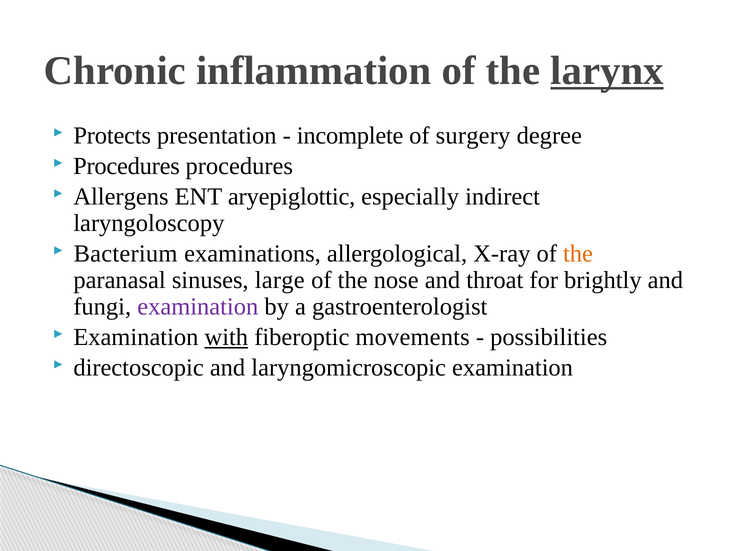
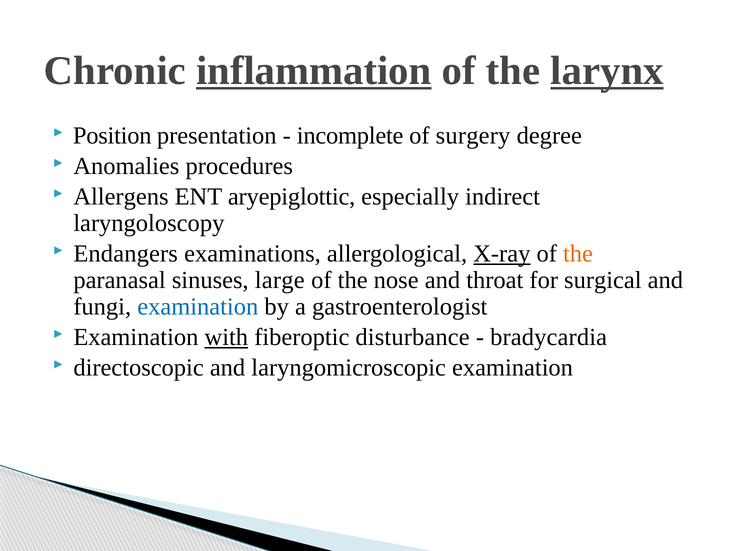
inflammation underline: none -> present
Protects: Protects -> Position
Procedures at (126, 166): Procedures -> Anomalies
Bacterium: Bacterium -> Endangers
X-ray underline: none -> present
brightly: brightly -> surgical
examination at (198, 307) colour: purple -> blue
movements: movements -> disturbance
possibilities: possibilities -> bradycardia
